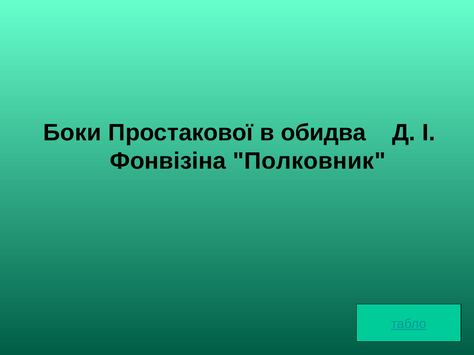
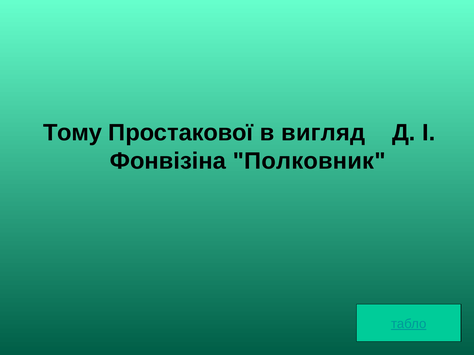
Боки: Боки -> Тому
обидва: обидва -> вигляд
